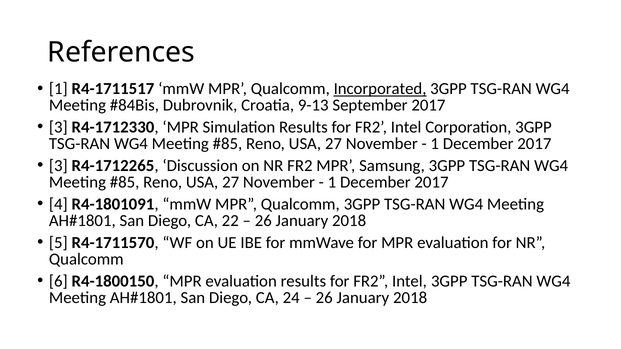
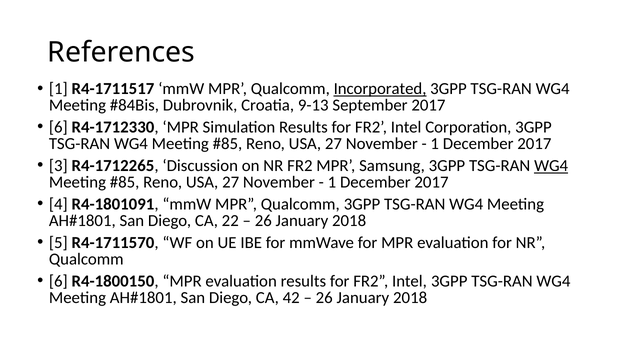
3 at (58, 128): 3 -> 6
WG4 at (551, 166) underline: none -> present
24: 24 -> 42
